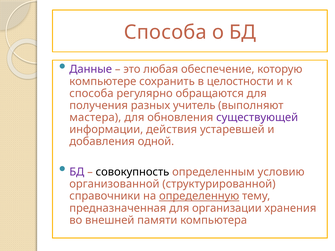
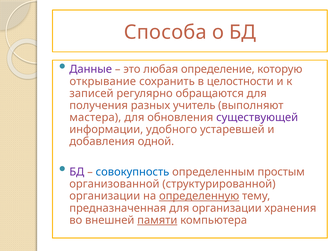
обеспечение: обеспечение -> определение
компьютере: компьютере -> открывание
способа at (91, 93): способа -> записей
действия: действия -> удобного
совокупность colour: black -> blue
условию: условию -> простым
справочники at (105, 196): справочники -> организации
памяти underline: none -> present
